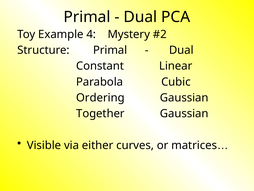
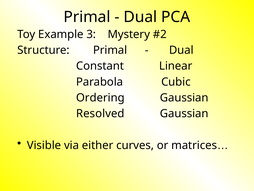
4: 4 -> 3
Together: Together -> Resolved
